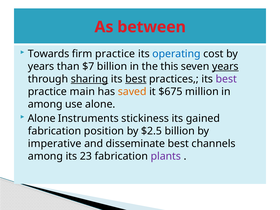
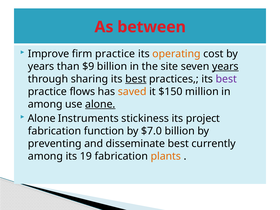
Towards: Towards -> Improve
operating colour: blue -> orange
$7: $7 -> $9
this: this -> site
sharing underline: present -> none
main: main -> flows
$675: $675 -> $150
alone at (100, 104) underline: none -> present
gained: gained -> project
position: position -> function
$2.5: $2.5 -> $7.0
imperative: imperative -> preventing
channels: channels -> currently
23: 23 -> 19
plants colour: purple -> orange
